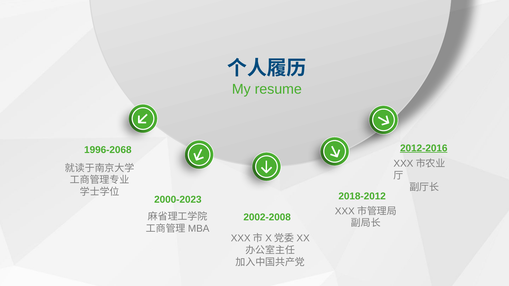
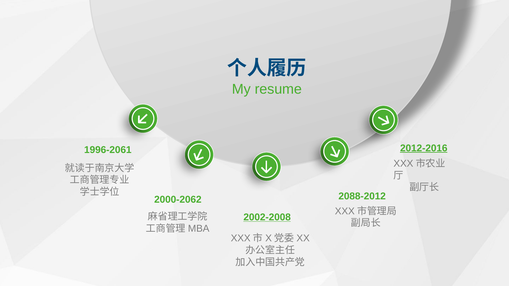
1996-2068: 1996-2068 -> 1996-2061
2018-2012: 2018-2012 -> 2088-2012
2000-2023: 2000-2023 -> 2000-2062
2002-2008 underline: none -> present
